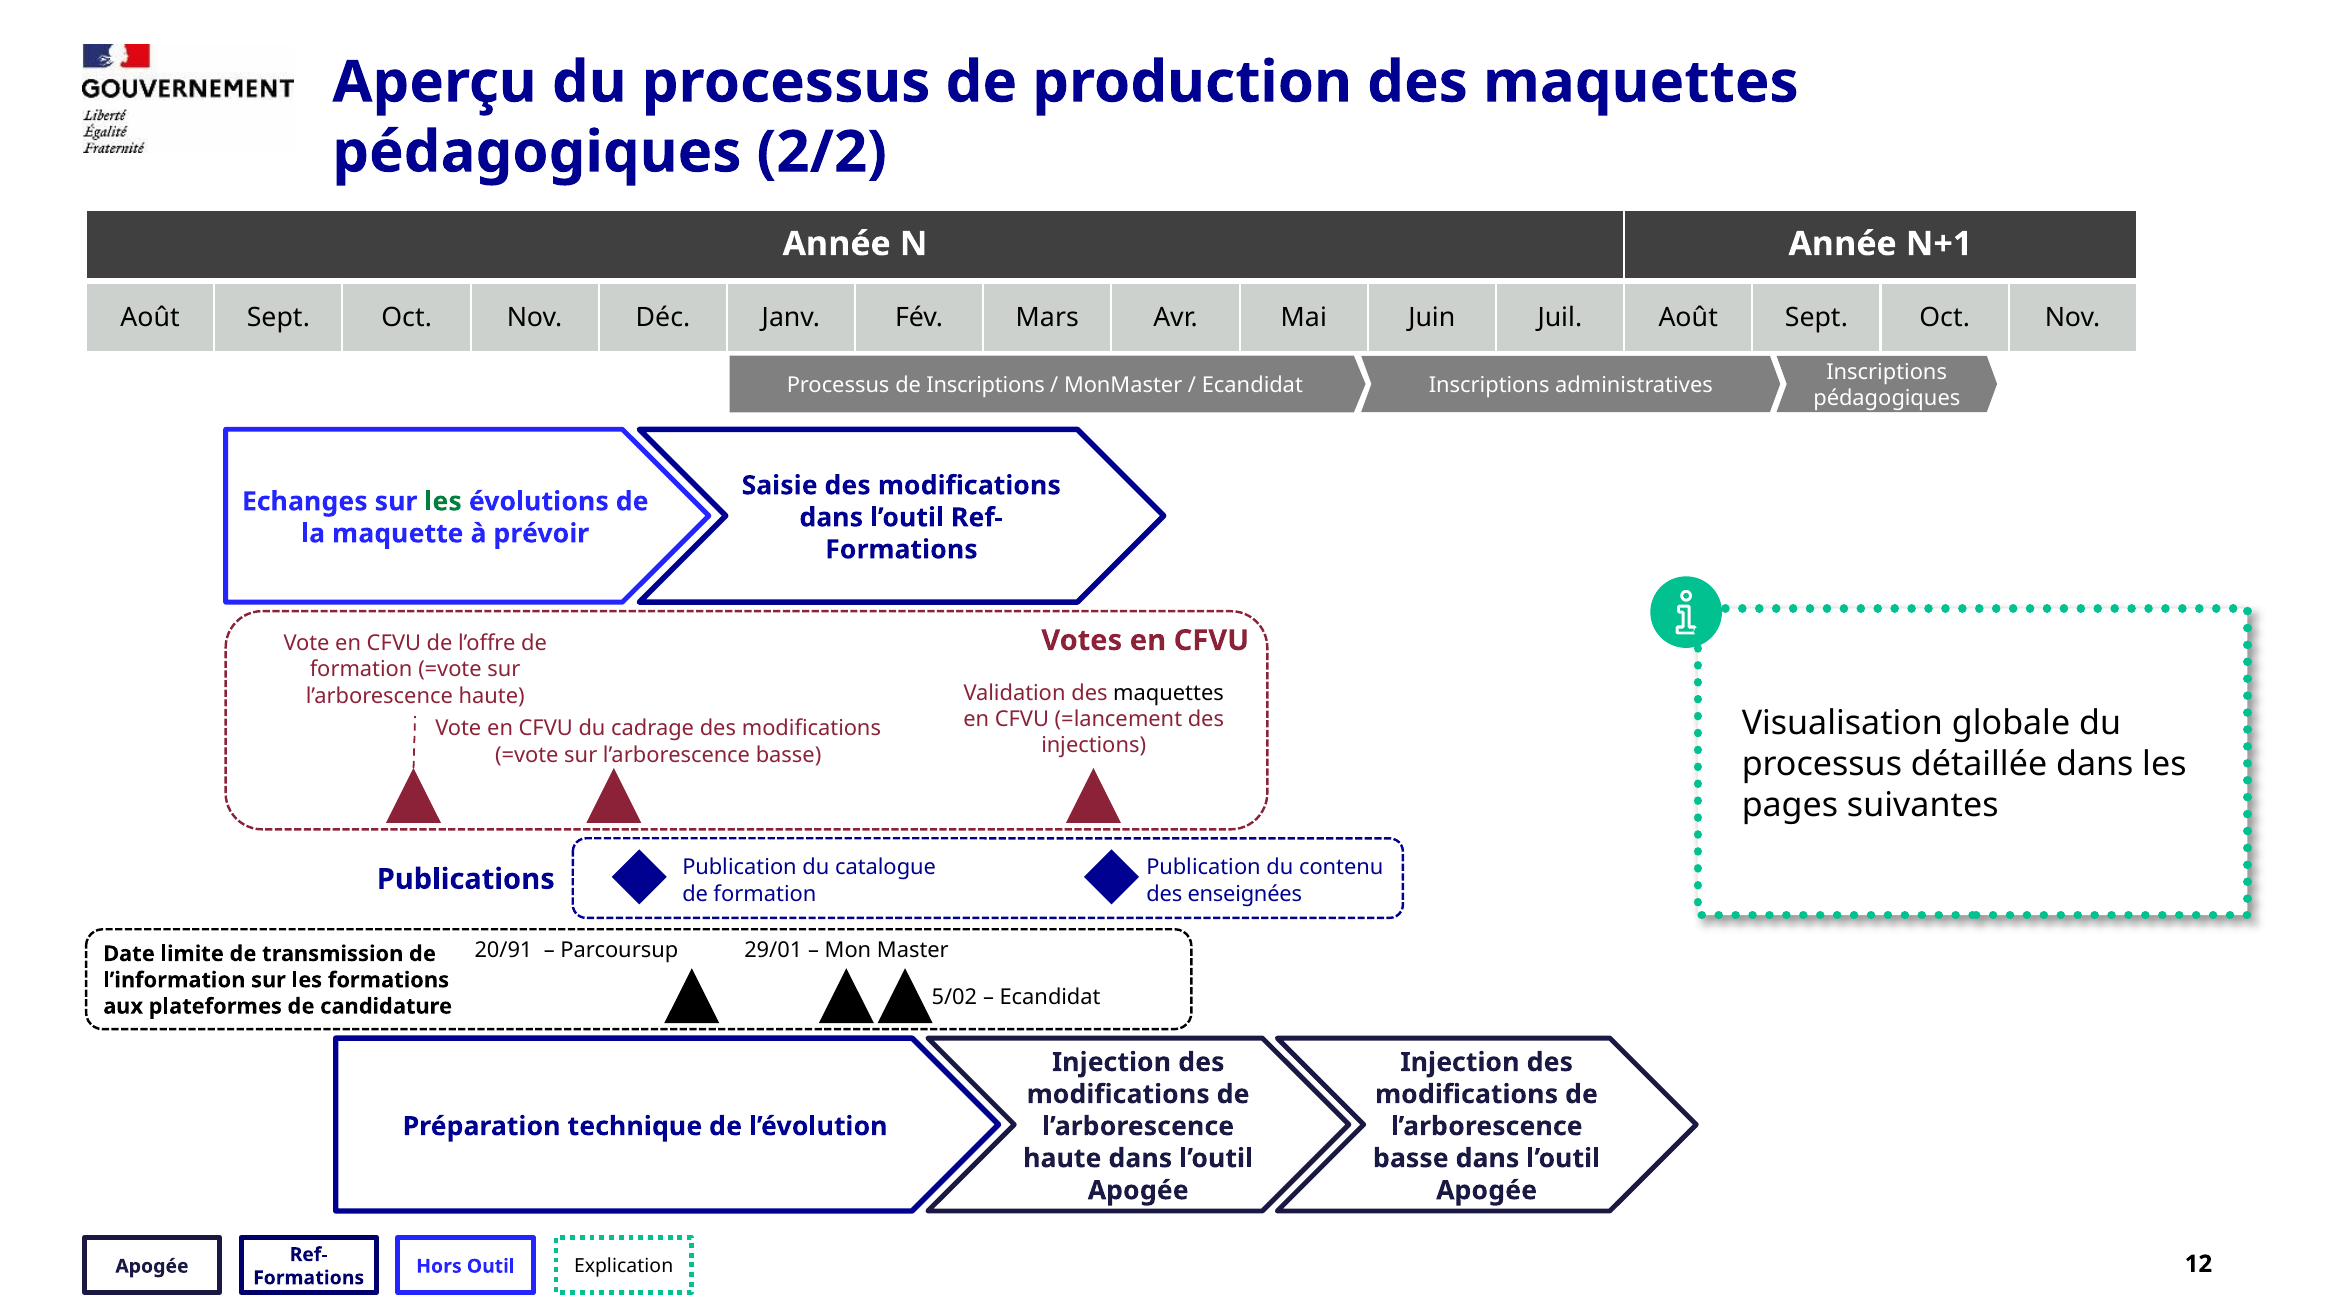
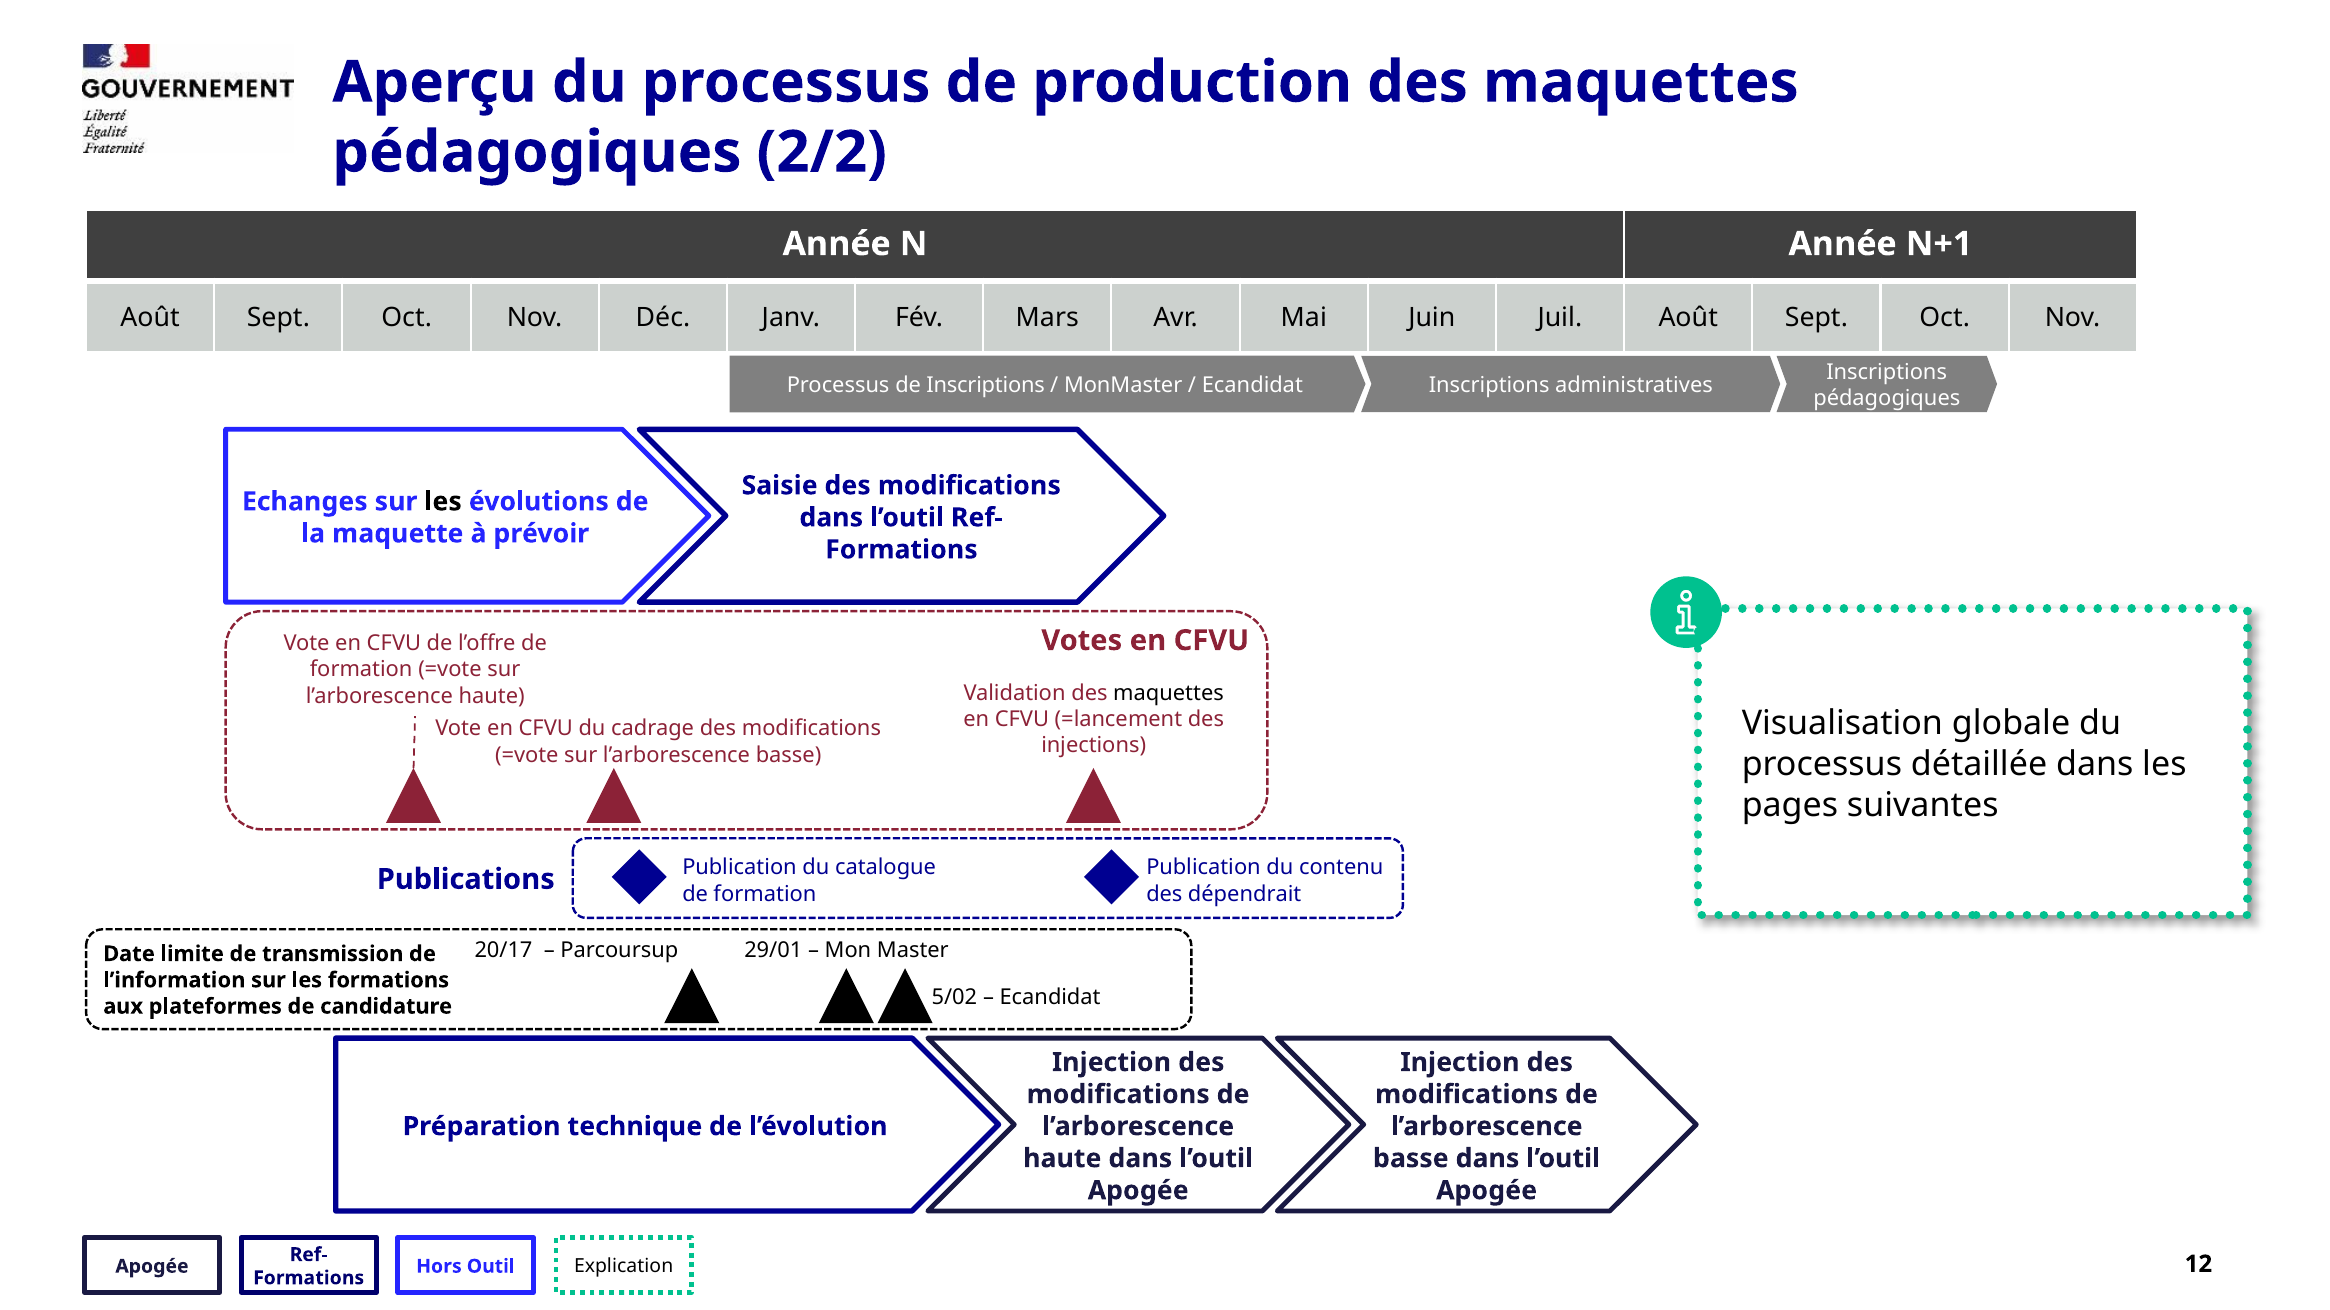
les at (443, 502) colour: green -> black
enseignées: enseignées -> dépendrait
20/91: 20/91 -> 20/17
